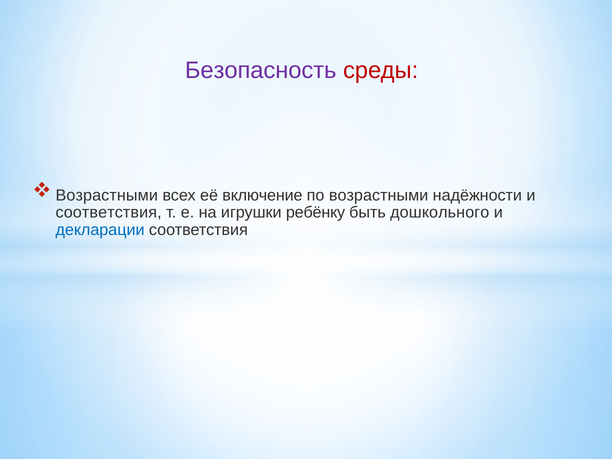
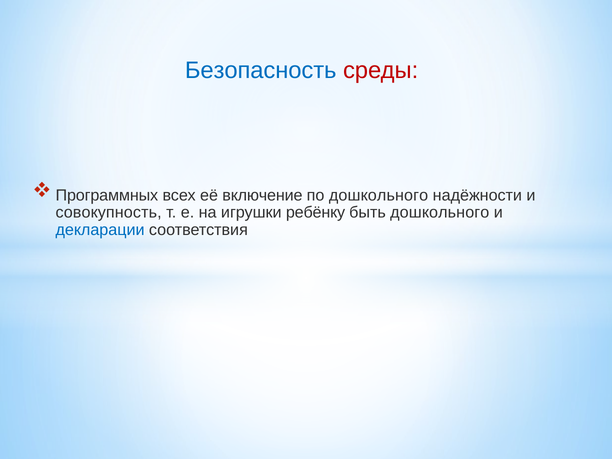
Безопасность colour: purple -> blue
Возрастными at (107, 195): Возрастными -> Программных
по возрастными: возрастными -> дошкольного
соответствия at (109, 213): соответствия -> совокупность
